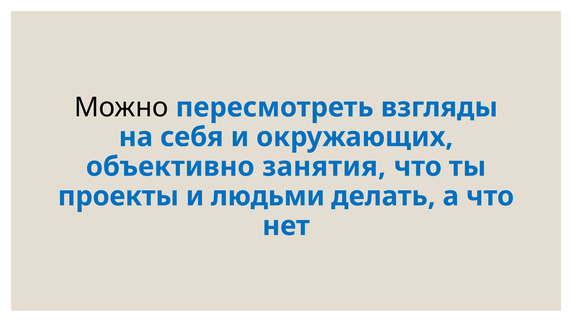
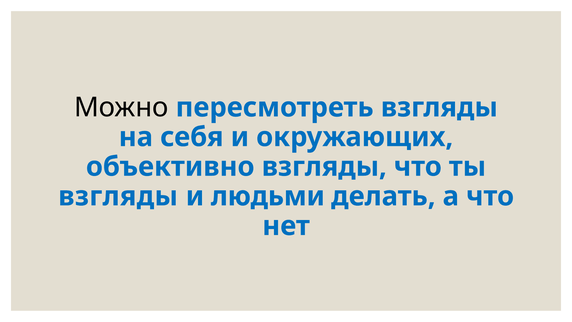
объективно занятия: занятия -> взгляды
проекты at (118, 196): проекты -> взгляды
